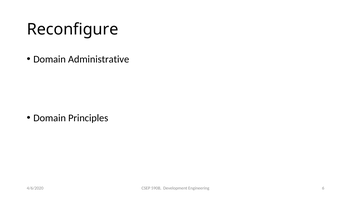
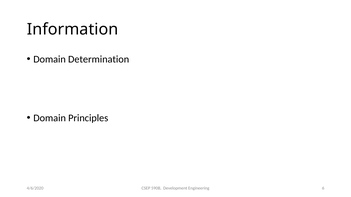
Reconfigure: Reconfigure -> Information
Administrative: Administrative -> Determination
